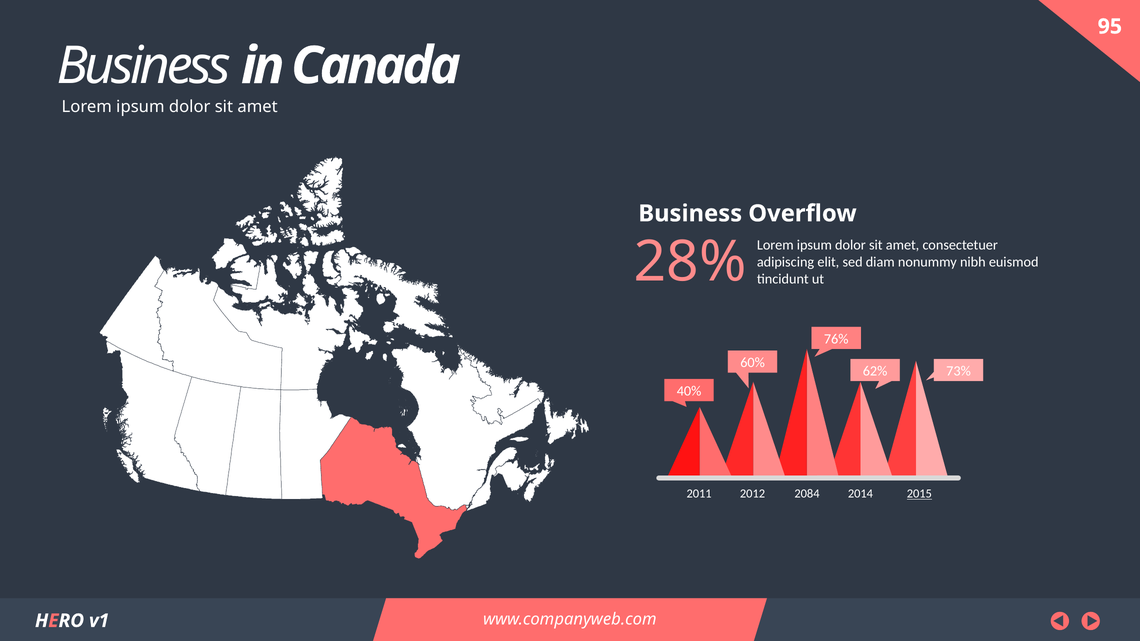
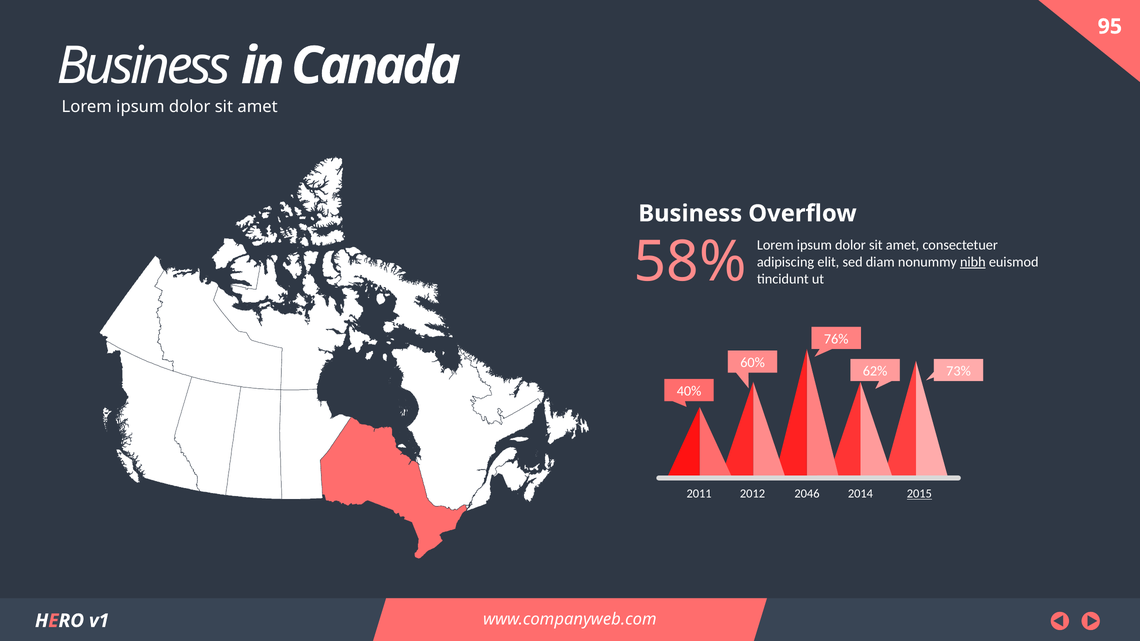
28%: 28% -> 58%
nibh underline: none -> present
2084: 2084 -> 2046
